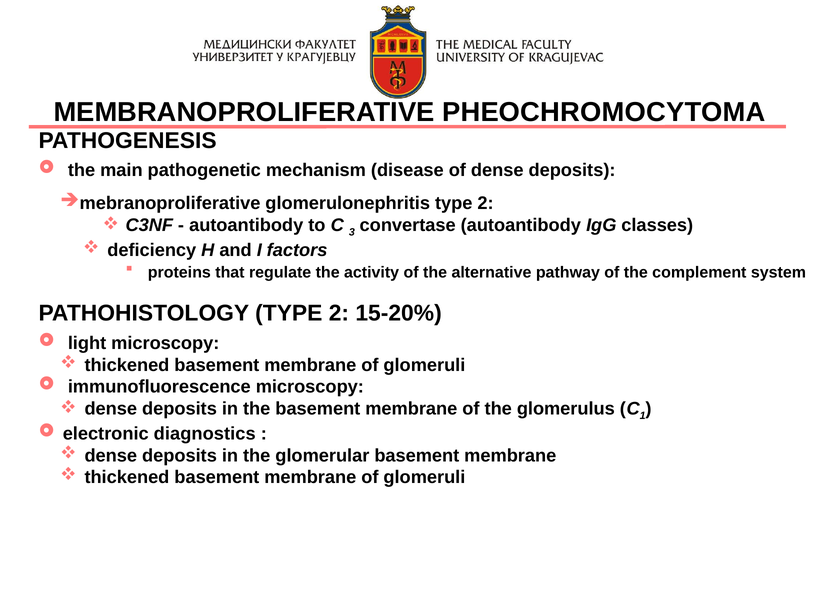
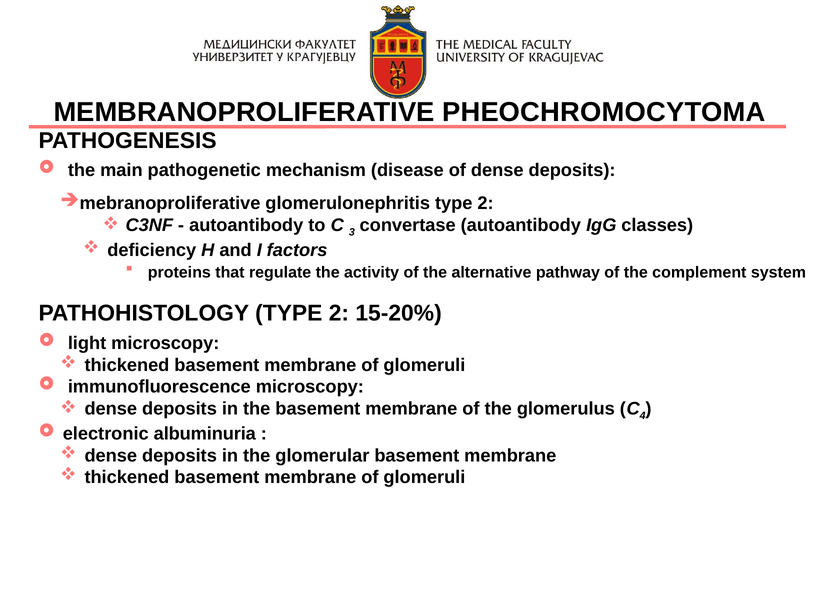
1: 1 -> 4
diagnostics: diagnostics -> albuminuria
